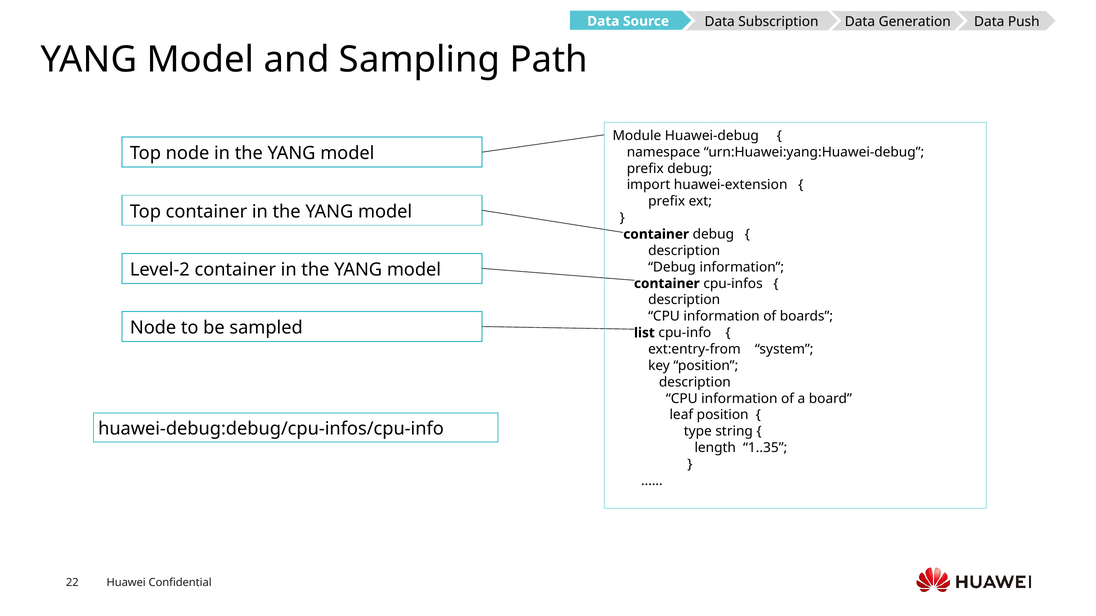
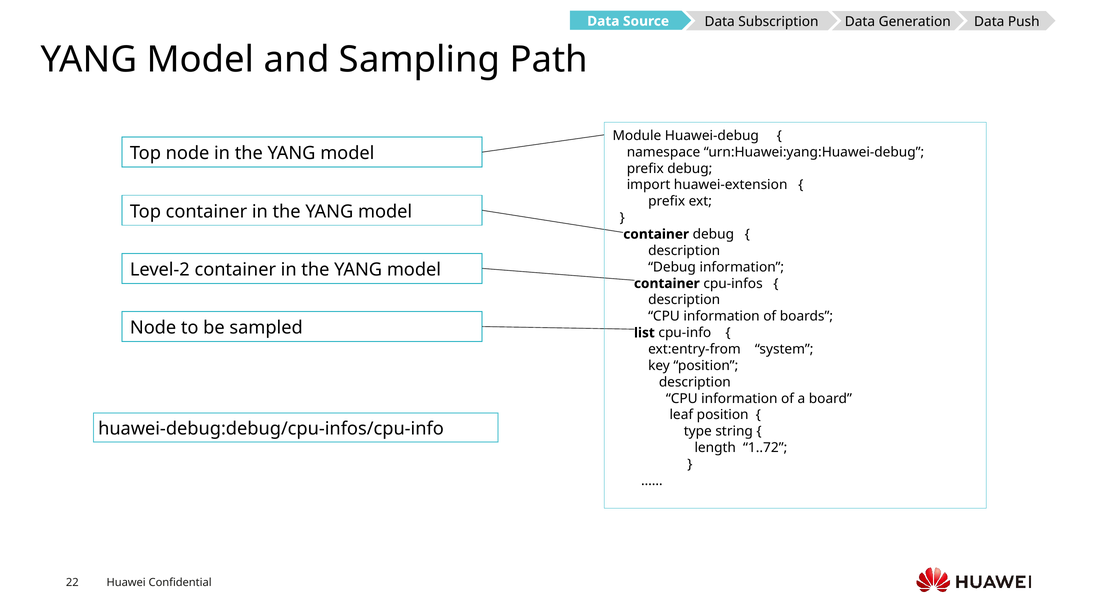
1..35: 1..35 -> 1..72
